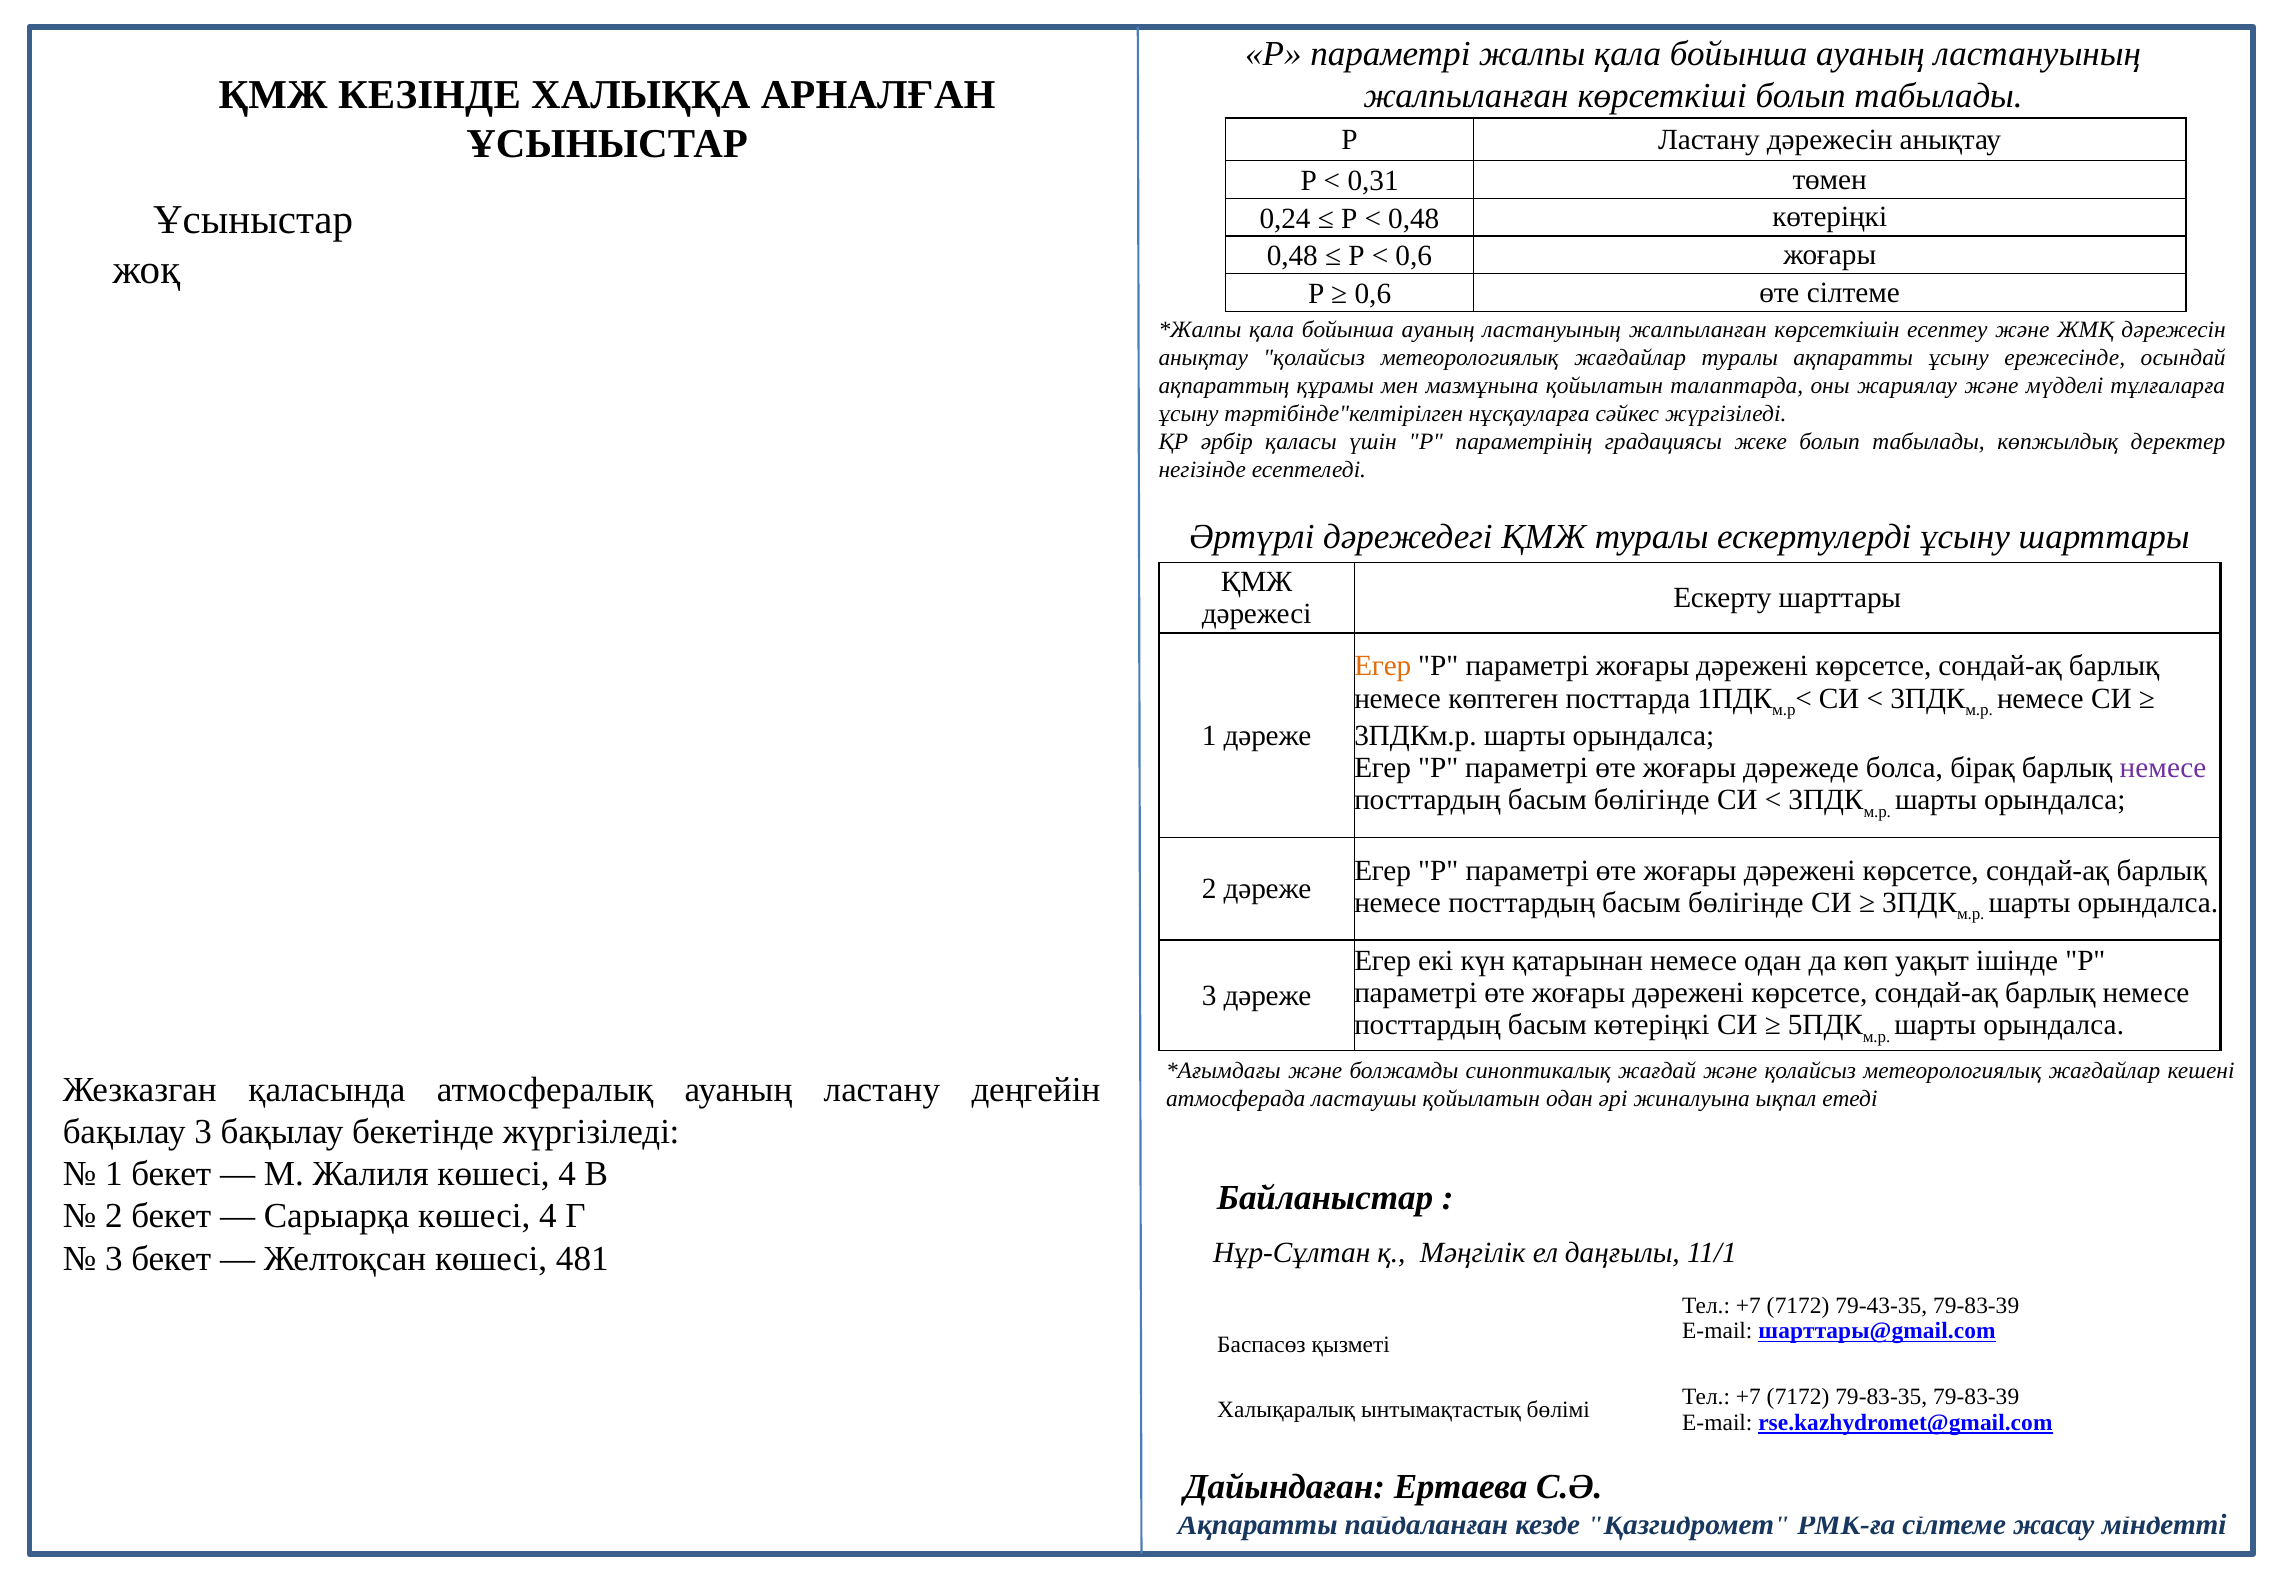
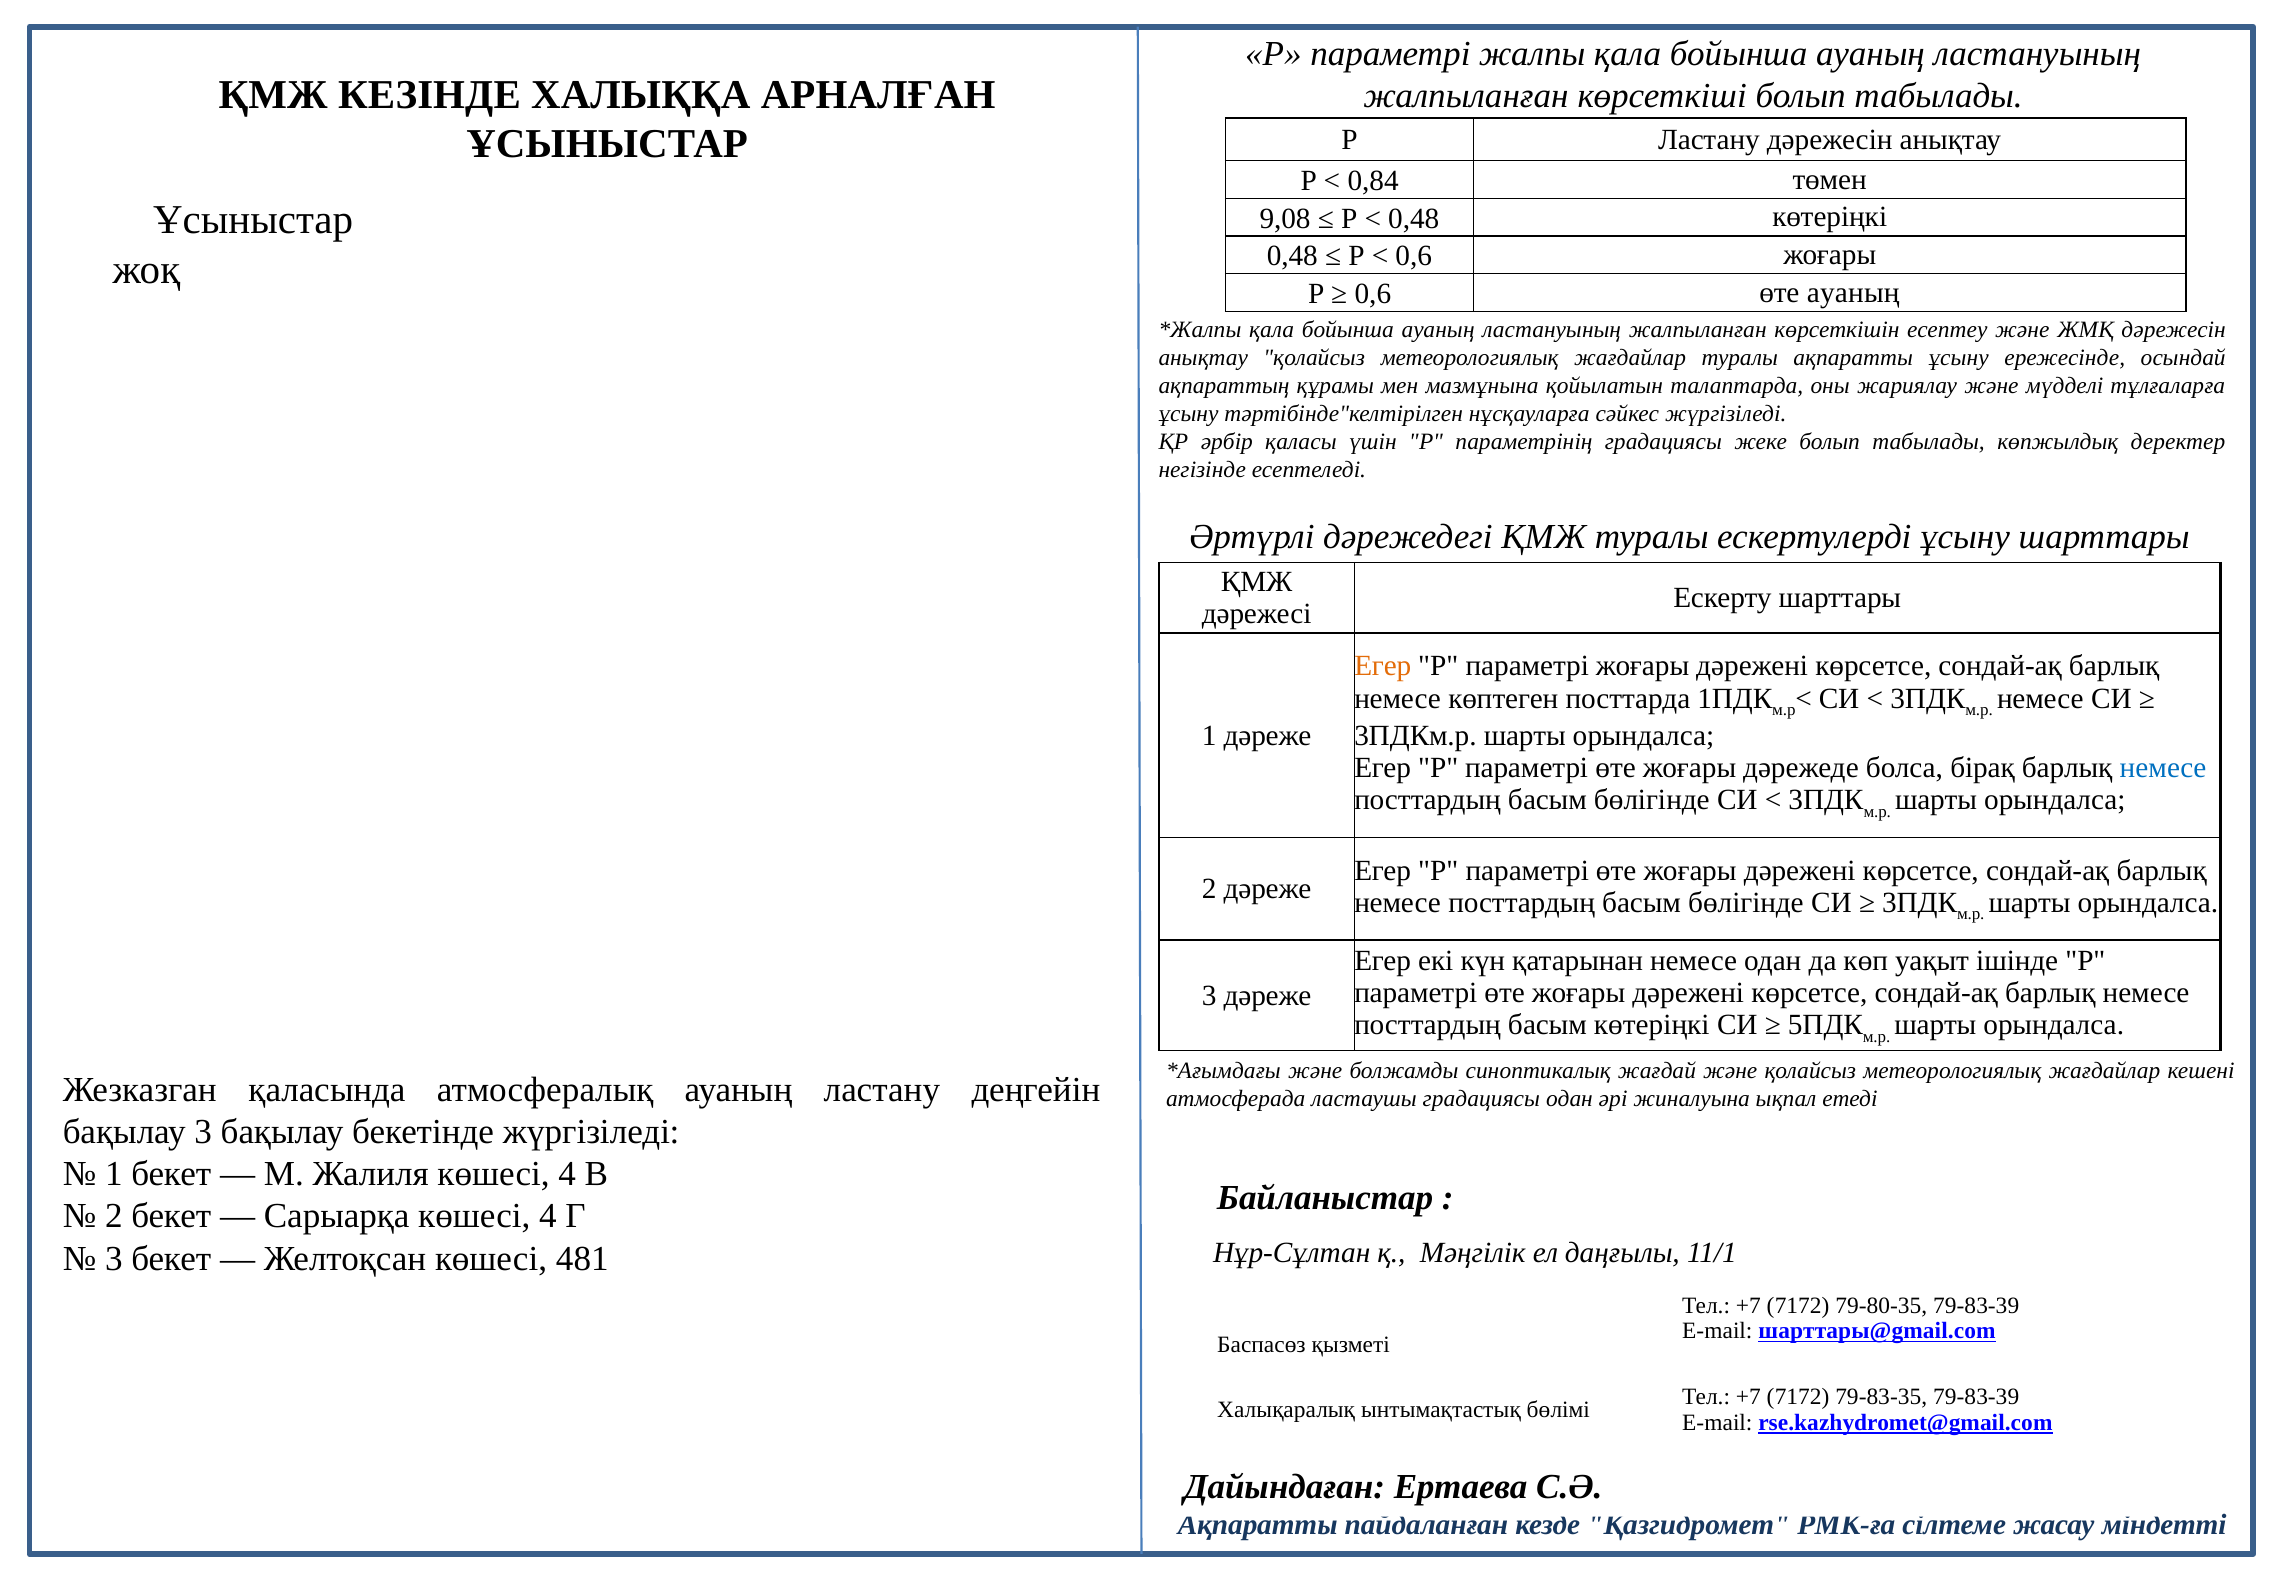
0,31: 0,31 -> 0,84
0,24: 0,24 -> 9,08
өте сілтеме: сілтеме -> ауаның
немесе at (2163, 767) colour: purple -> blue
ластаушы қойылатын: қойылатын -> градациясы
79-43-35: 79-43-35 -> 79-80-35
